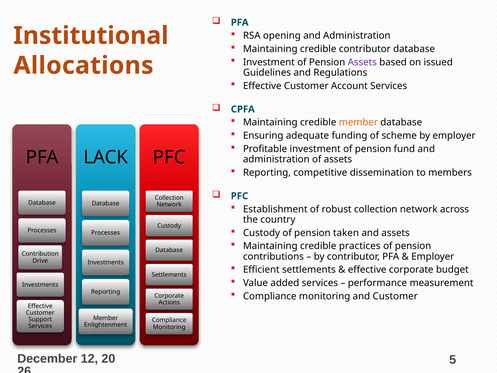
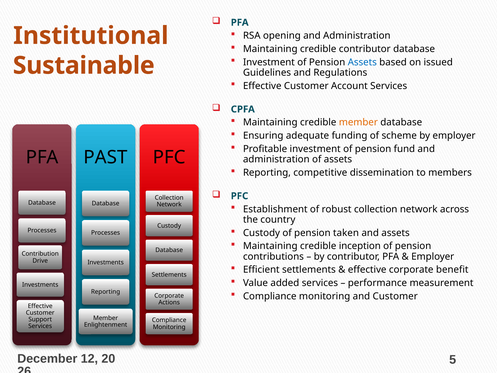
Assets at (362, 62) colour: purple -> blue
Allocations: Allocations -> Sustainable
LACK: LACK -> PAST
practices: practices -> inception
budget: budget -> benefit
